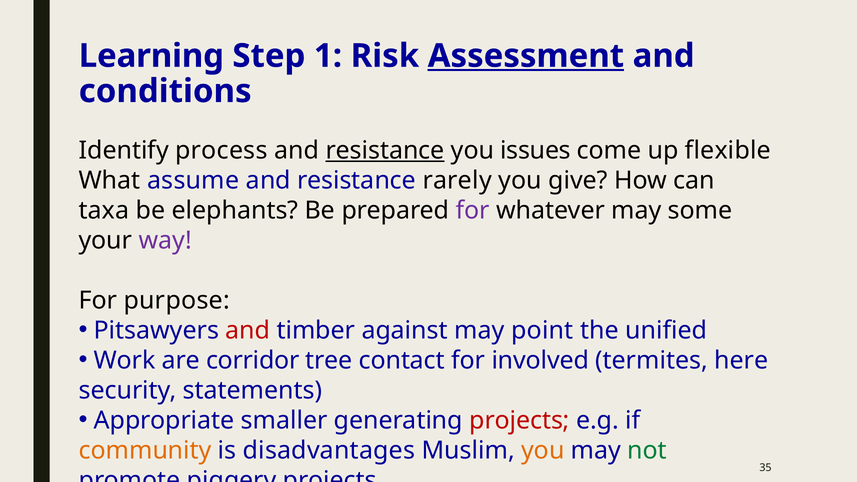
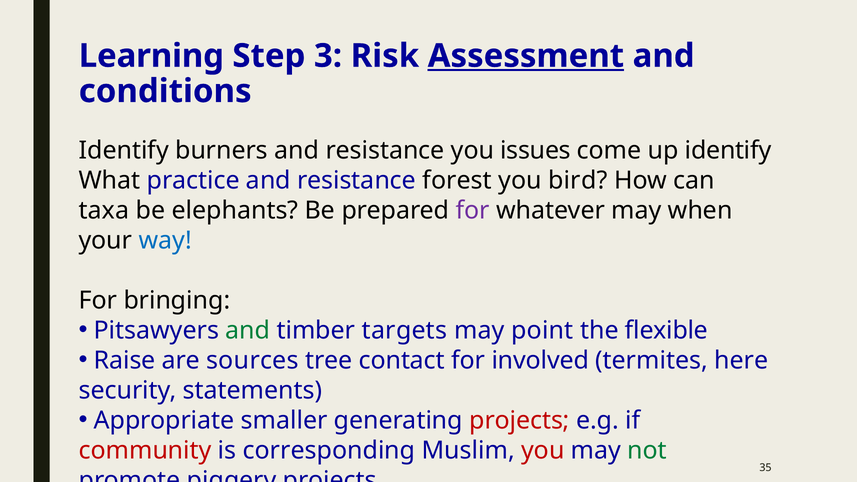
1: 1 -> 3
process: process -> burners
resistance at (385, 150) underline: present -> none
up flexible: flexible -> identify
assume: assume -> practice
rarely: rarely -> forest
give: give -> bird
some: some -> when
way colour: purple -> blue
purpose: purpose -> bringing
and at (248, 331) colour: red -> green
against: against -> targets
unified: unified -> flexible
Work: Work -> Raise
corridor: corridor -> sources
community colour: orange -> red
disadvantages: disadvantages -> corresponding
you at (543, 451) colour: orange -> red
